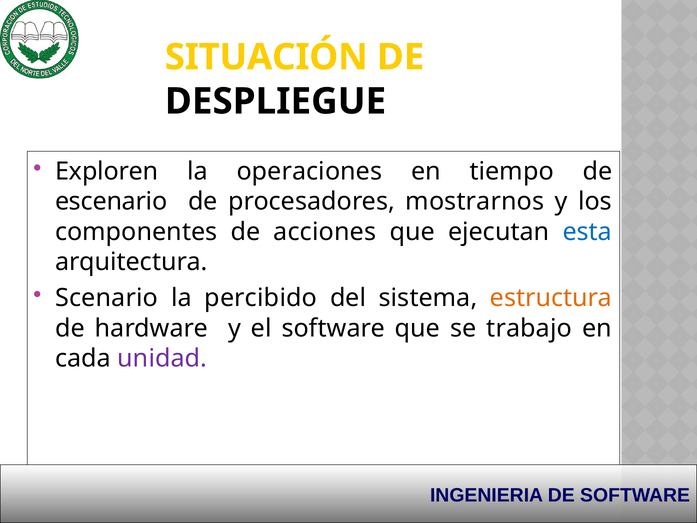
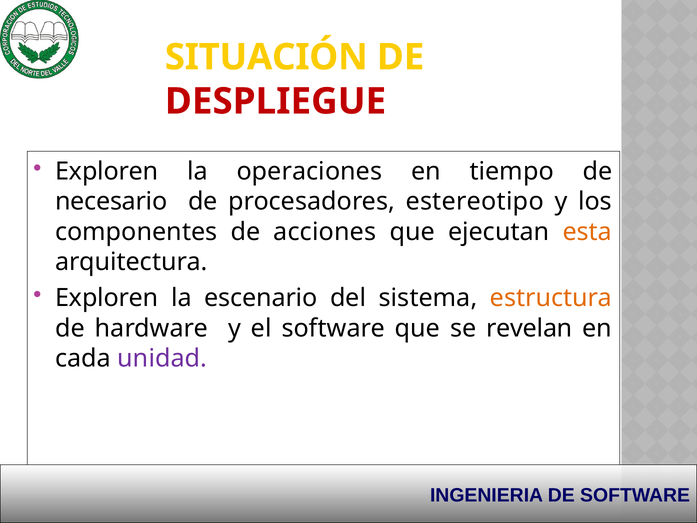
DESPLIEGUE colour: black -> red
escenario: escenario -> necesario
mostrarnos: mostrarnos -> estereotipo
esta colour: blue -> orange
Scenario at (107, 298): Scenario -> Exploren
percibido: percibido -> escenario
trabajo: trabajo -> revelan
